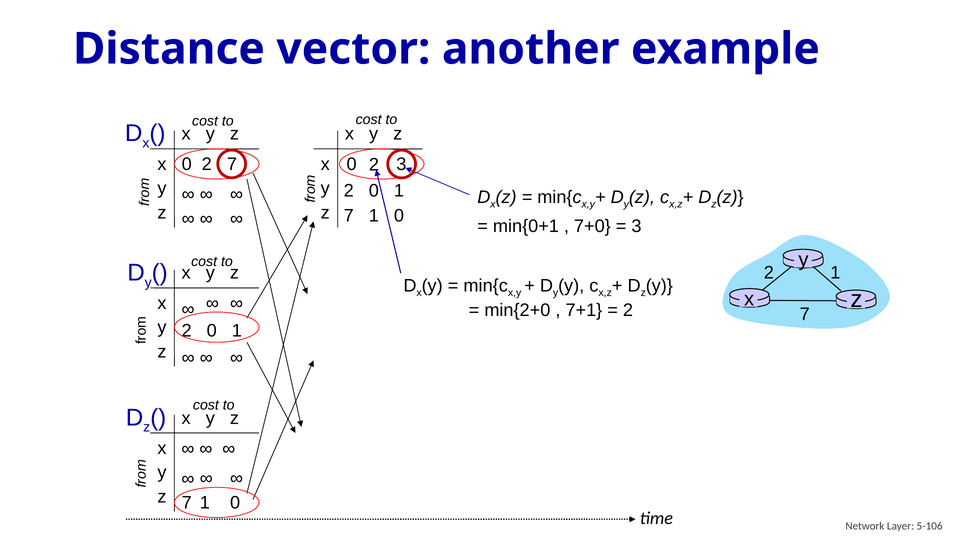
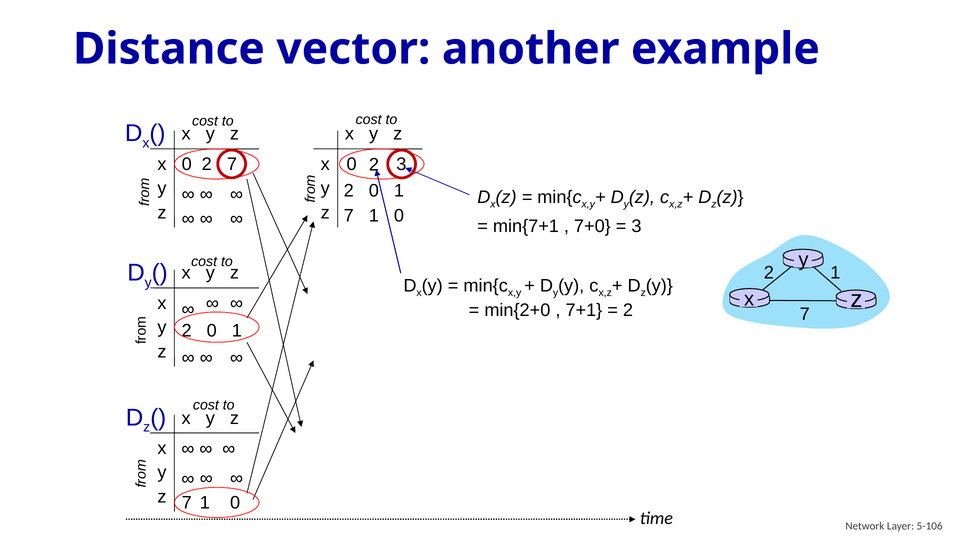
min{0+1: min{0+1 -> min{7+1
